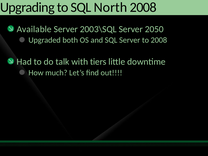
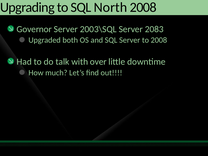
Available: Available -> Governor
2050: 2050 -> 2083
tiers: tiers -> over
